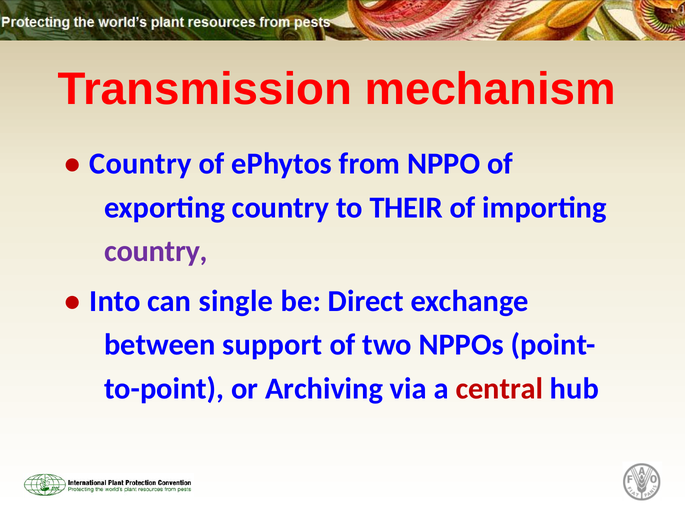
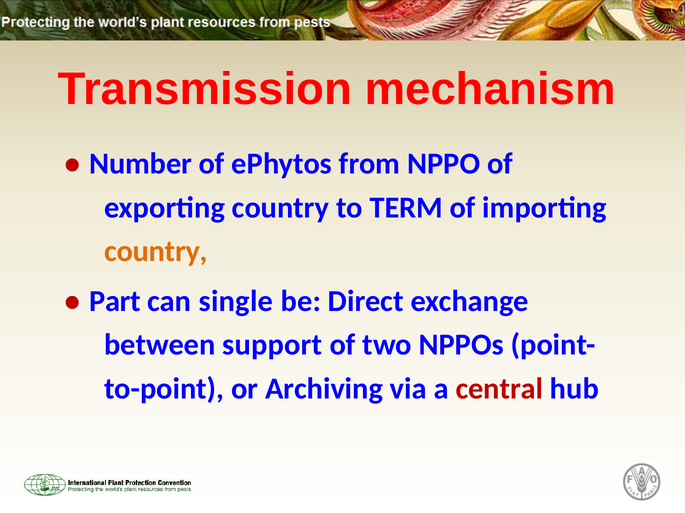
Country at (140, 164): Country -> Number
THEIR: THEIR -> TERM
country at (156, 252) colour: purple -> orange
Into: Into -> Part
